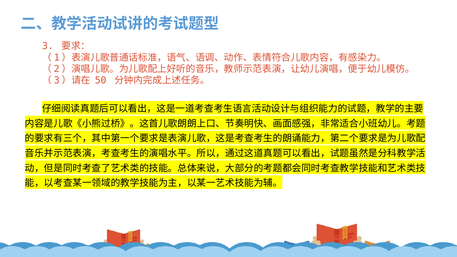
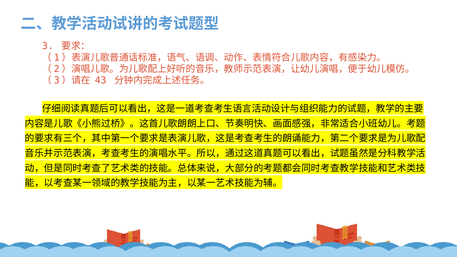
50: 50 -> 43
